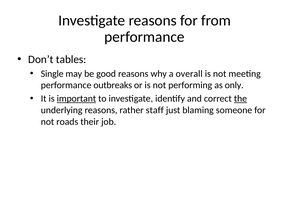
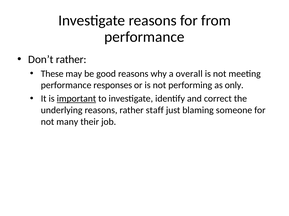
Don’t tables: tables -> rather
Single: Single -> These
outbreaks: outbreaks -> responses
the underline: present -> none
roads: roads -> many
